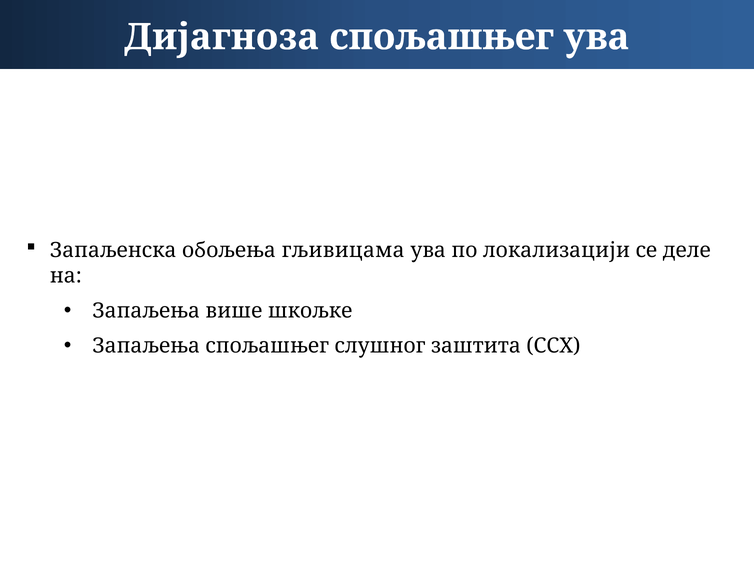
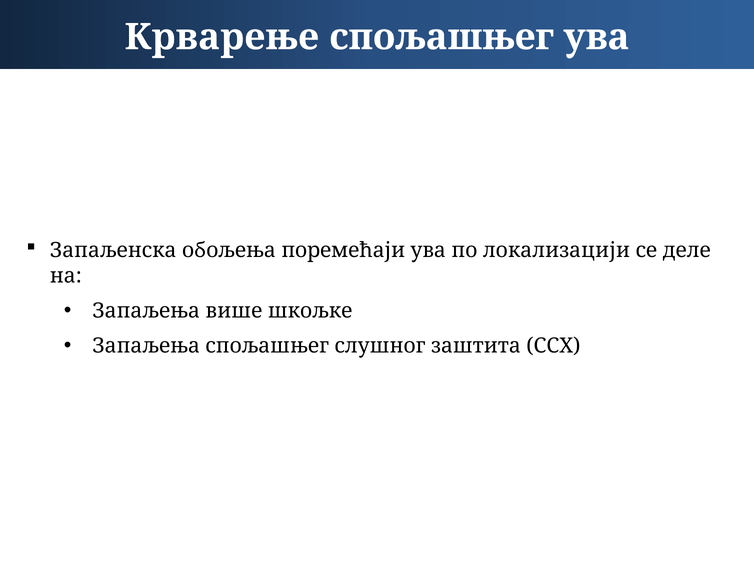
Дијагноза: Дијагноза -> Крварење
гљивицама: гљивицама -> поремећаји
